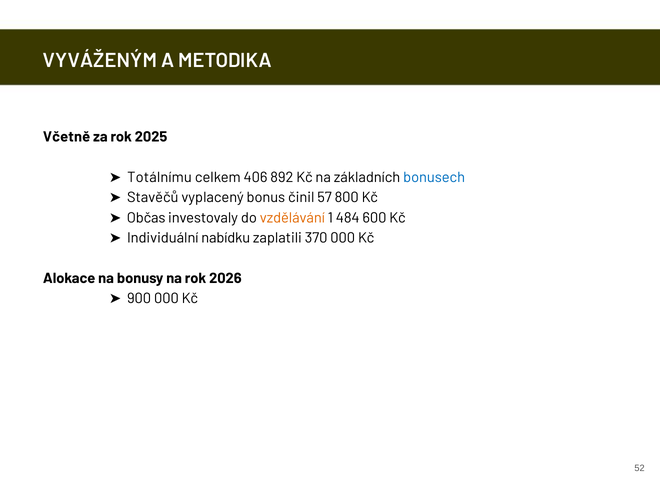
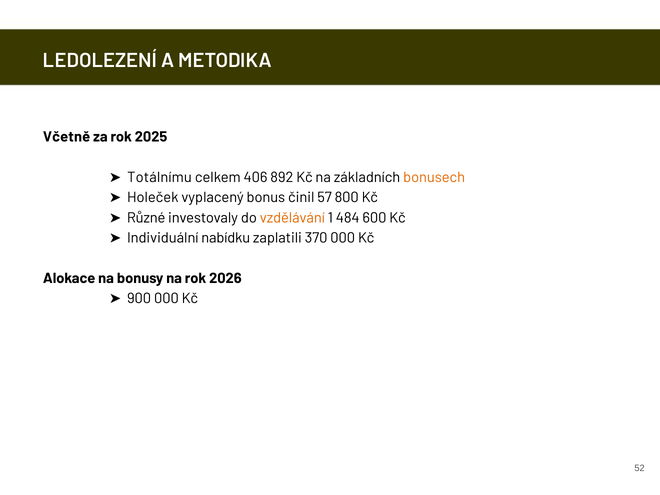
VYVÁŽENÝM: VYVÁŽENÝM -> LEDOLEZENÍ
bonusech colour: blue -> orange
Stavěčů: Stavěčů -> Holeček
Občas: Občas -> Různé
